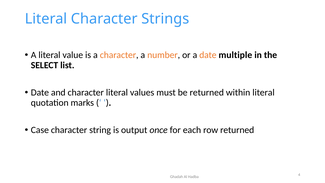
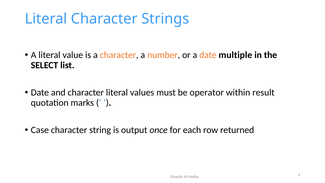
be returned: returned -> operator
within literal: literal -> result
